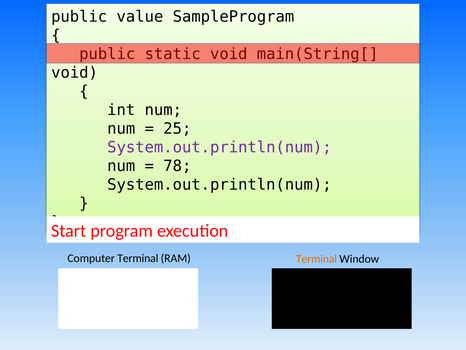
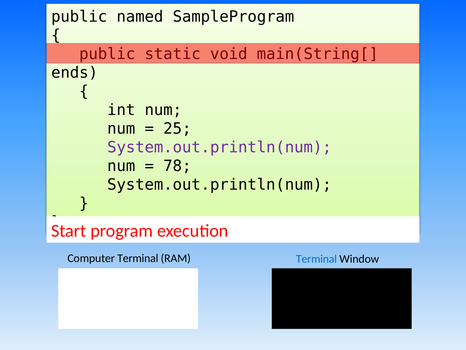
value: value -> named
void at (75, 72): void -> ends
Terminal at (316, 259) colour: orange -> blue
